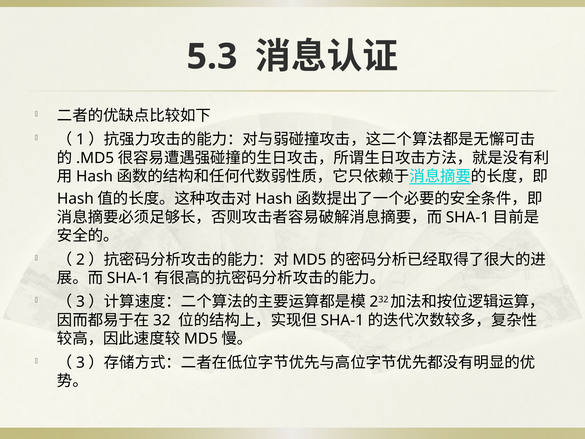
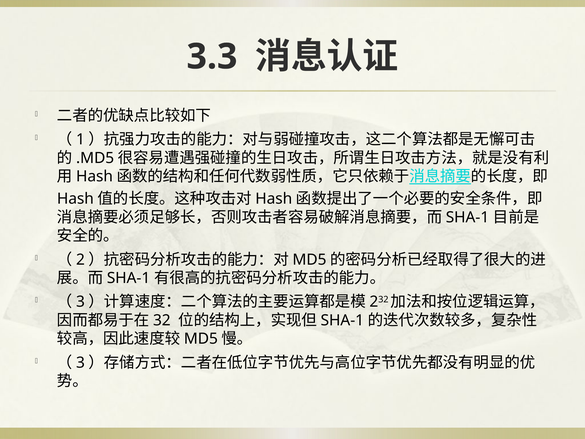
5.3: 5.3 -> 3.3
